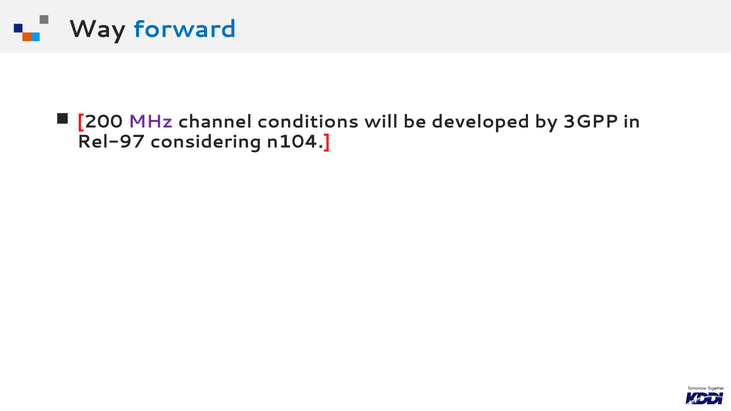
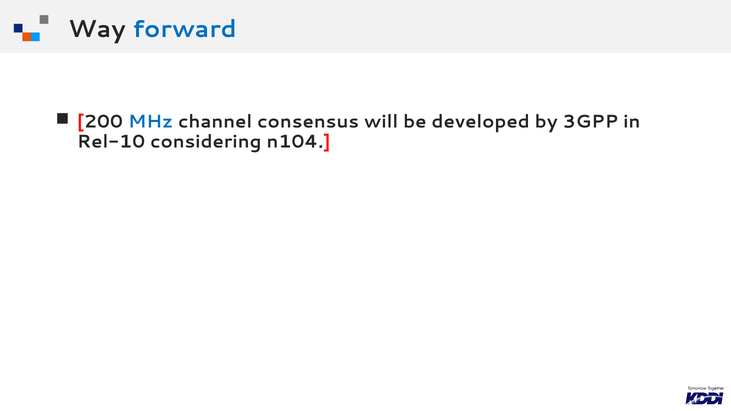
MHz colour: purple -> blue
conditions: conditions -> consensus
Rel-97: Rel-97 -> Rel-10
